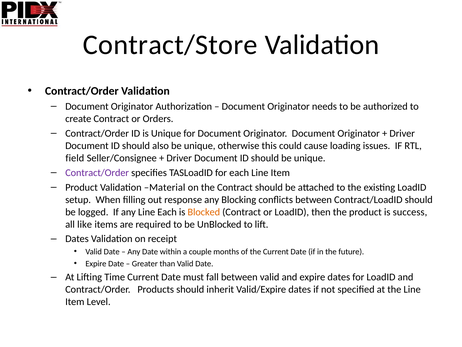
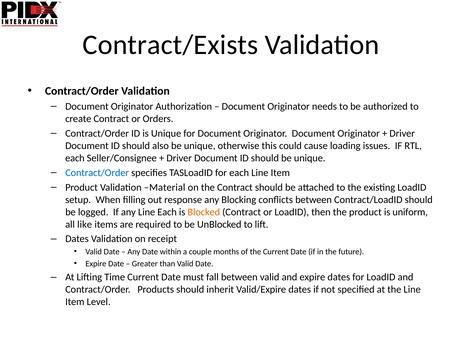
Contract/Store: Contract/Store -> Contract/Exists
field at (75, 158): field -> each
Contract/Order at (97, 172) colour: purple -> blue
success: success -> uniform
